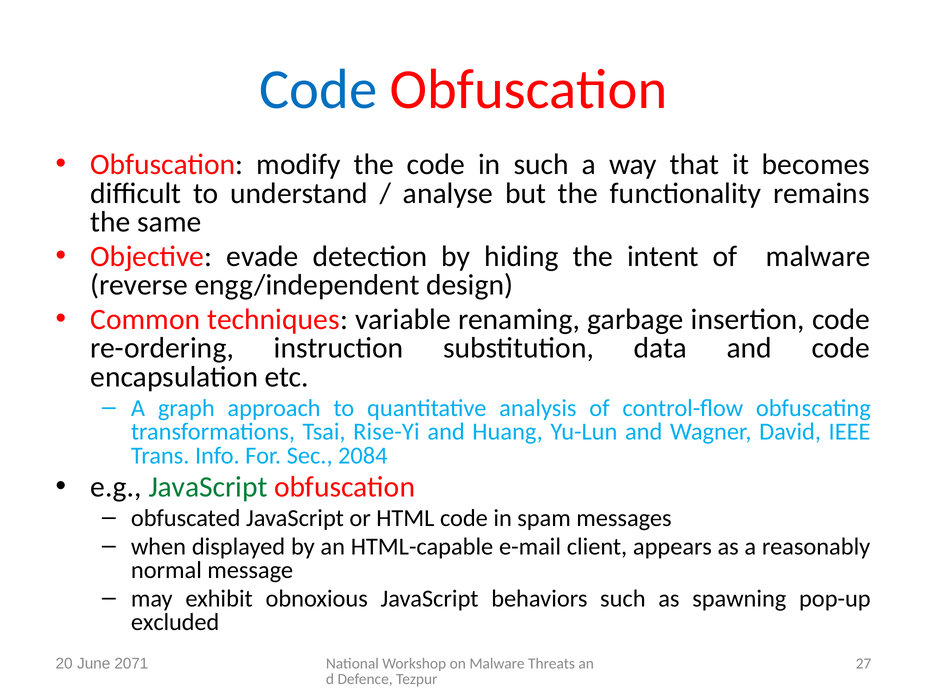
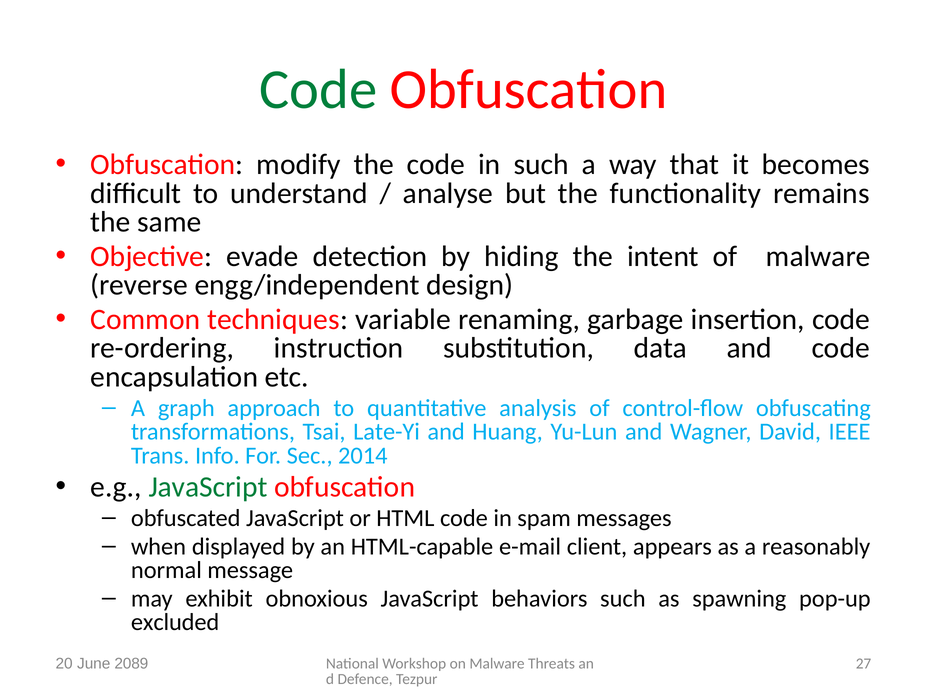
Code at (318, 90) colour: blue -> green
Rise-Yi: Rise-Yi -> Late-Yi
2084: 2084 -> 2014
2071: 2071 -> 2089
